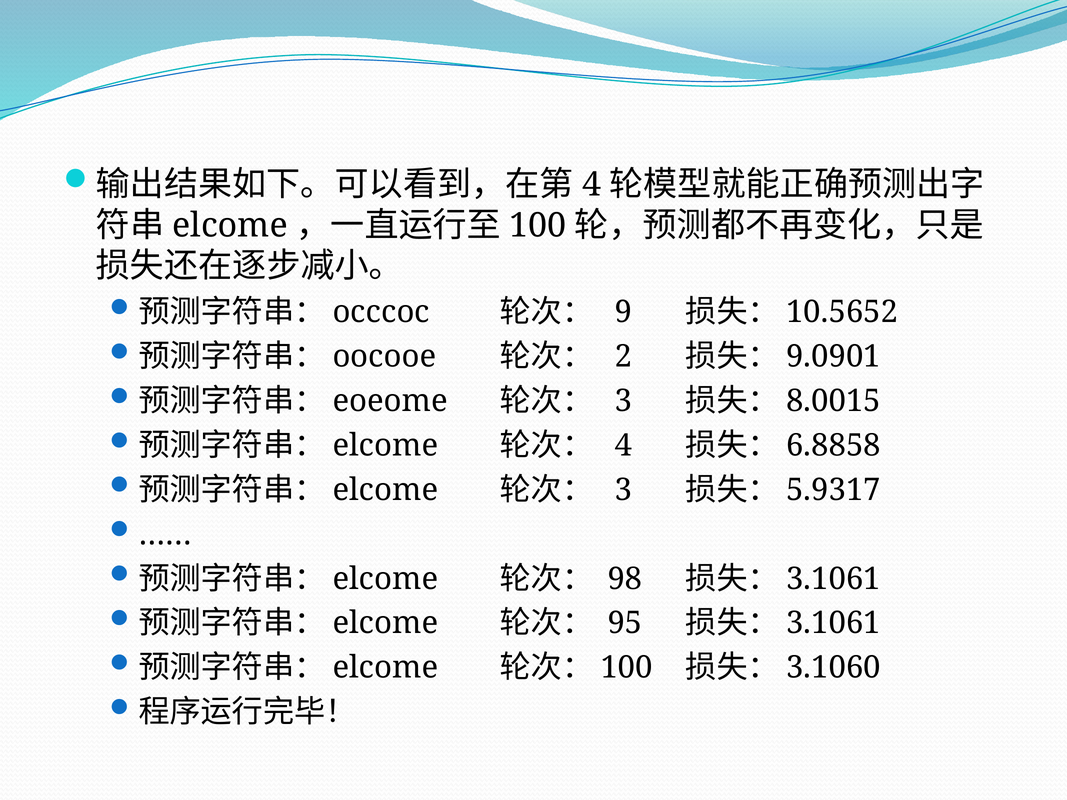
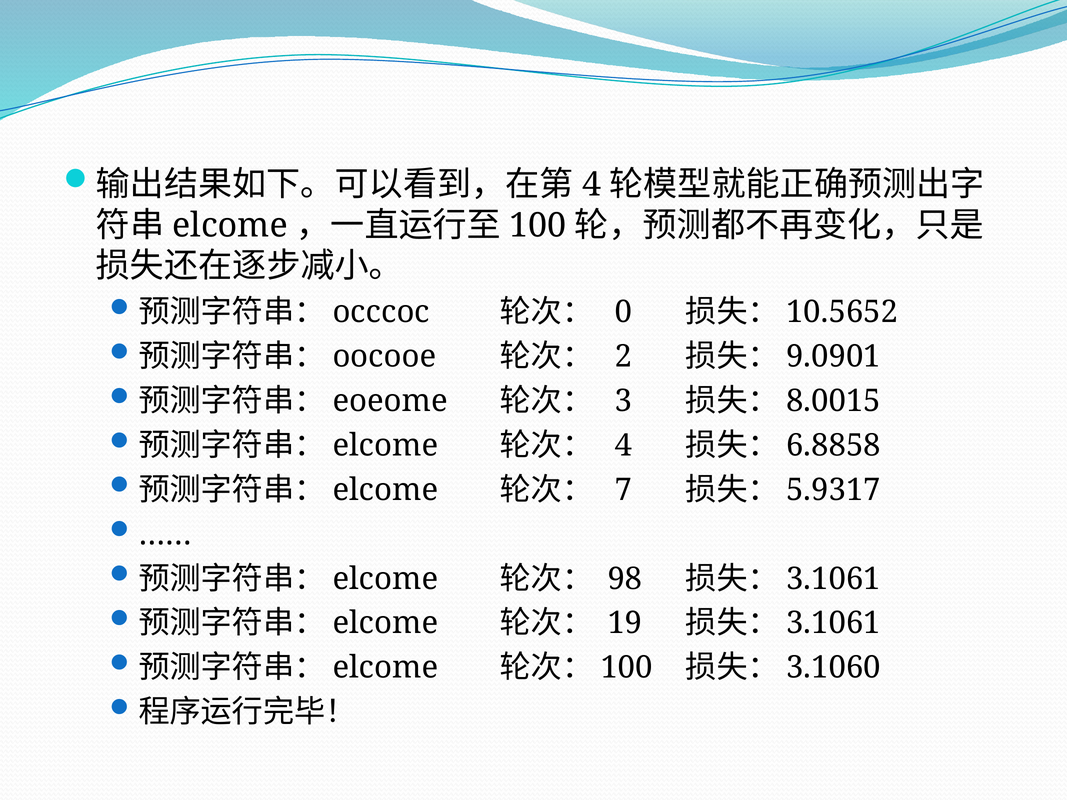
9: 9 -> 0
3 at (623, 490): 3 -> 7
95: 95 -> 19
